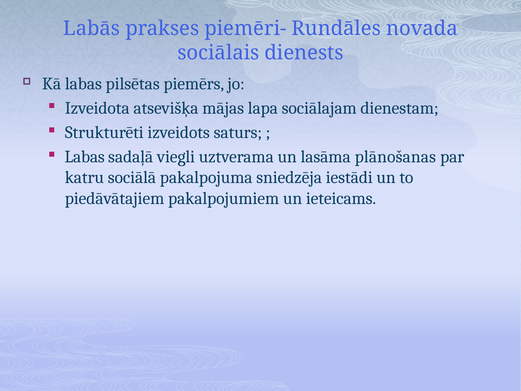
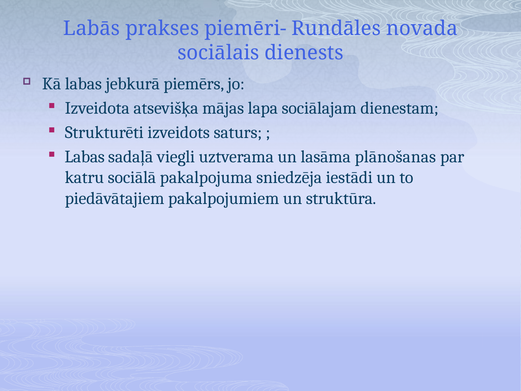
pilsētas: pilsētas -> jebkurā
ieteicams: ieteicams -> struktūra
